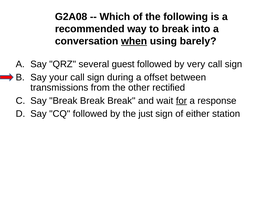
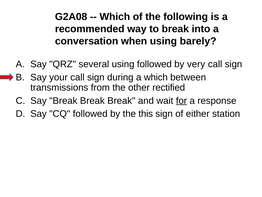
when underline: present -> none
several guest: guest -> using
a offset: offset -> which
just: just -> this
